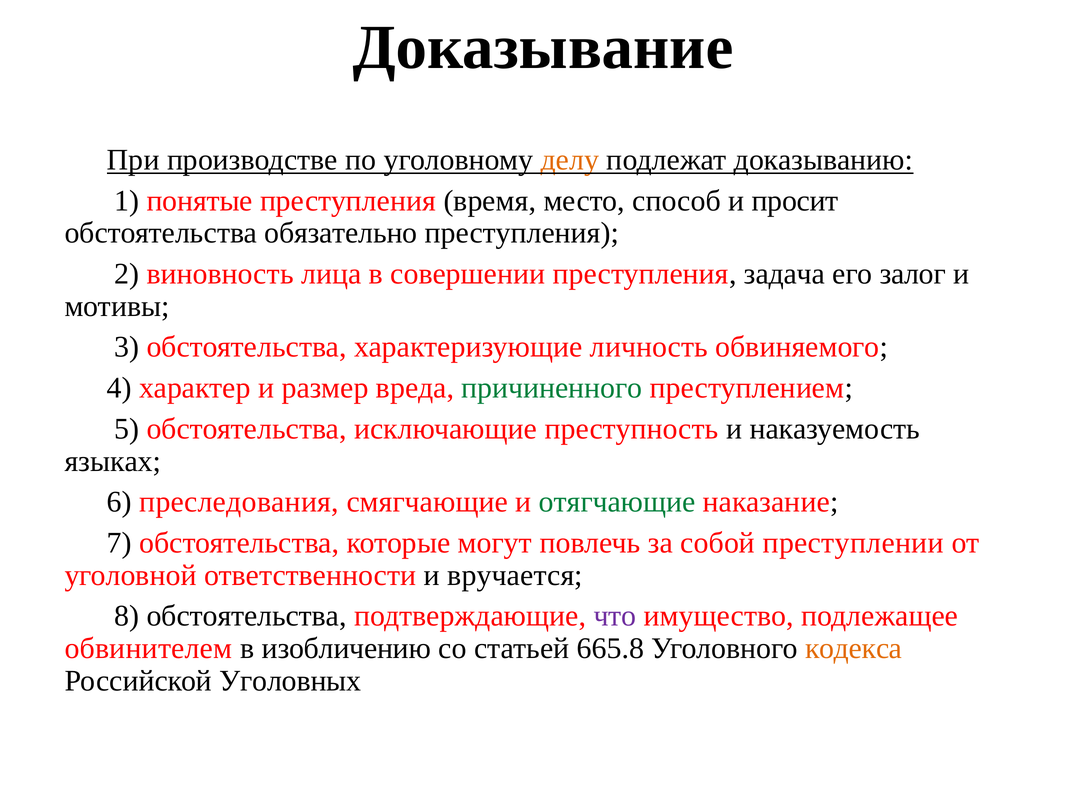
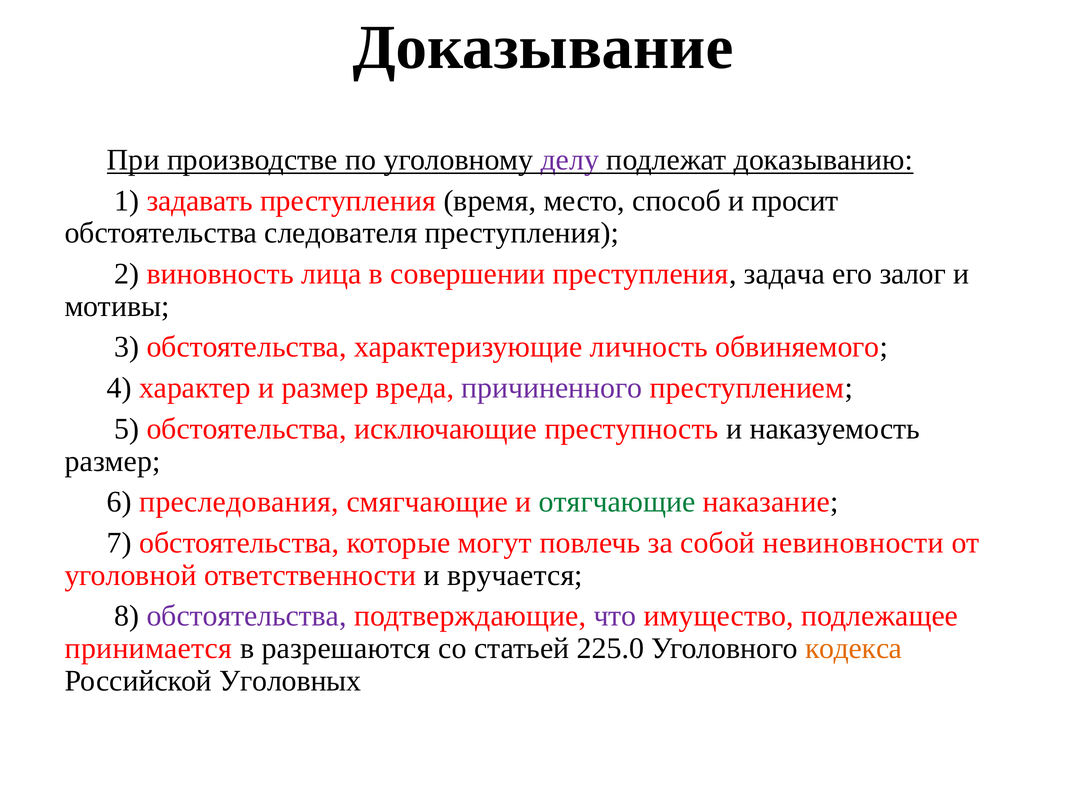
делу colour: orange -> purple
понятые: понятые -> задавать
обязательно: обязательно -> следователя
причиненного colour: green -> purple
языках at (113, 461): языках -> размер
преступлении: преступлении -> невиновности
обстоятельства at (247, 616) colour: black -> purple
обвинителем: обвинителем -> принимается
изобличению: изобличению -> разрешаются
665.8: 665.8 -> 225.0
